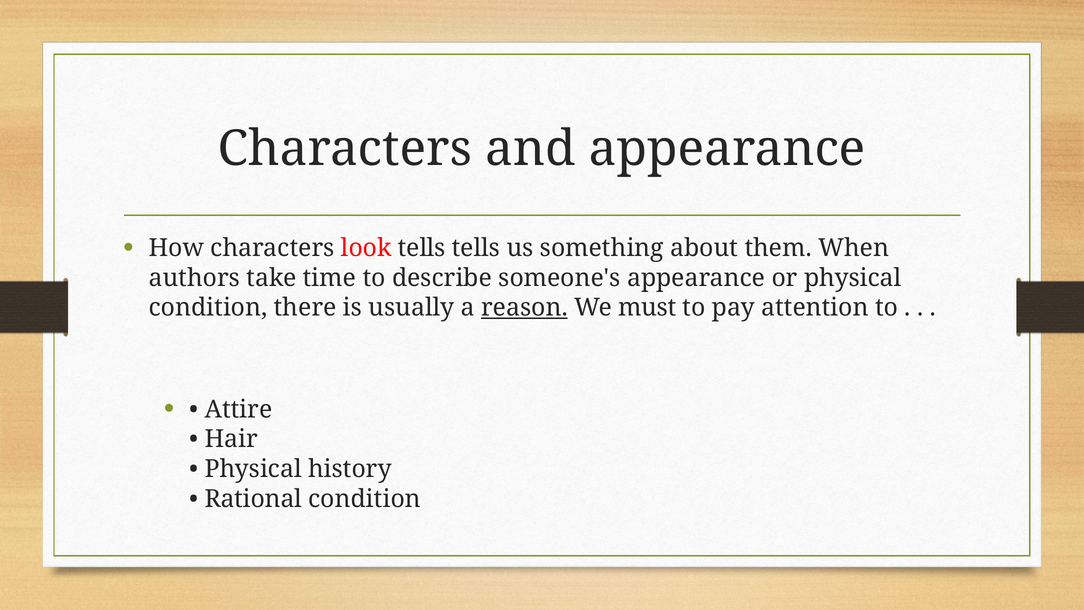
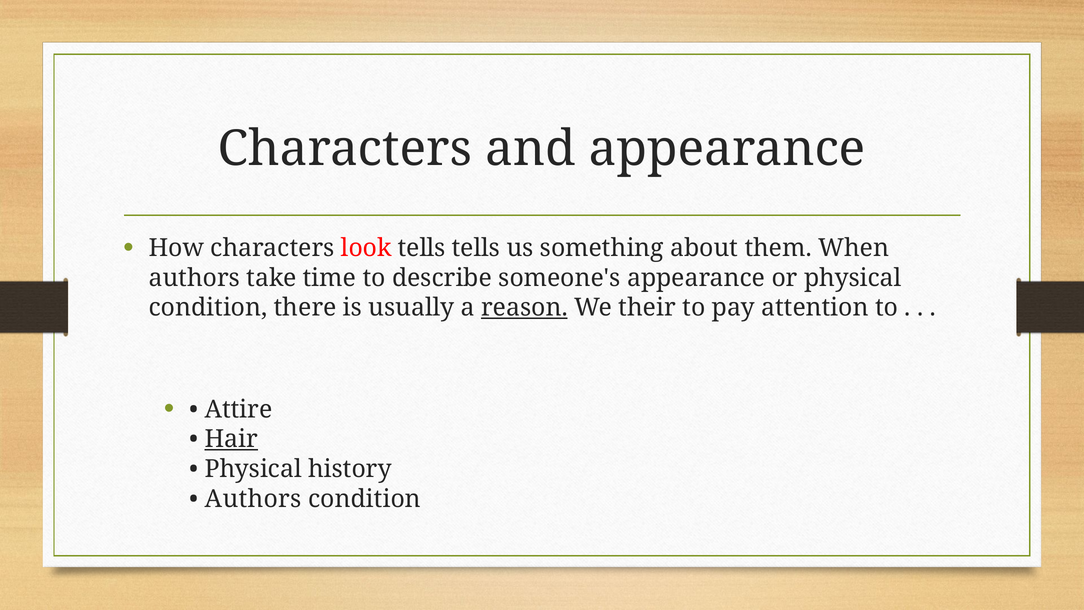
must: must -> their
Hair underline: none -> present
Rational at (253, 499): Rational -> Authors
